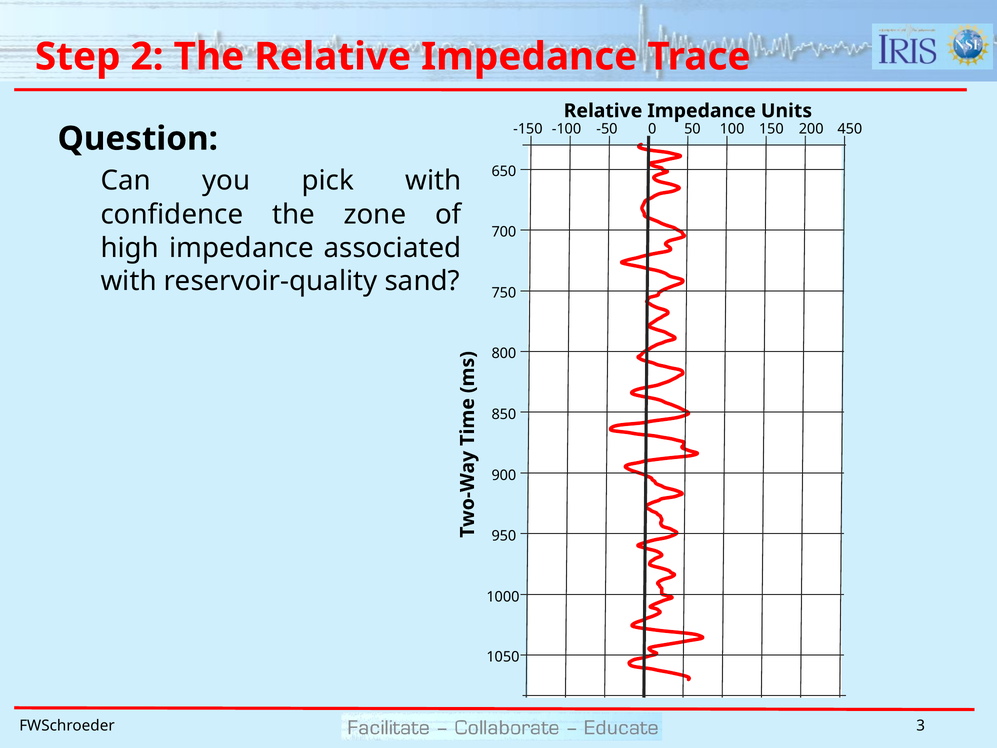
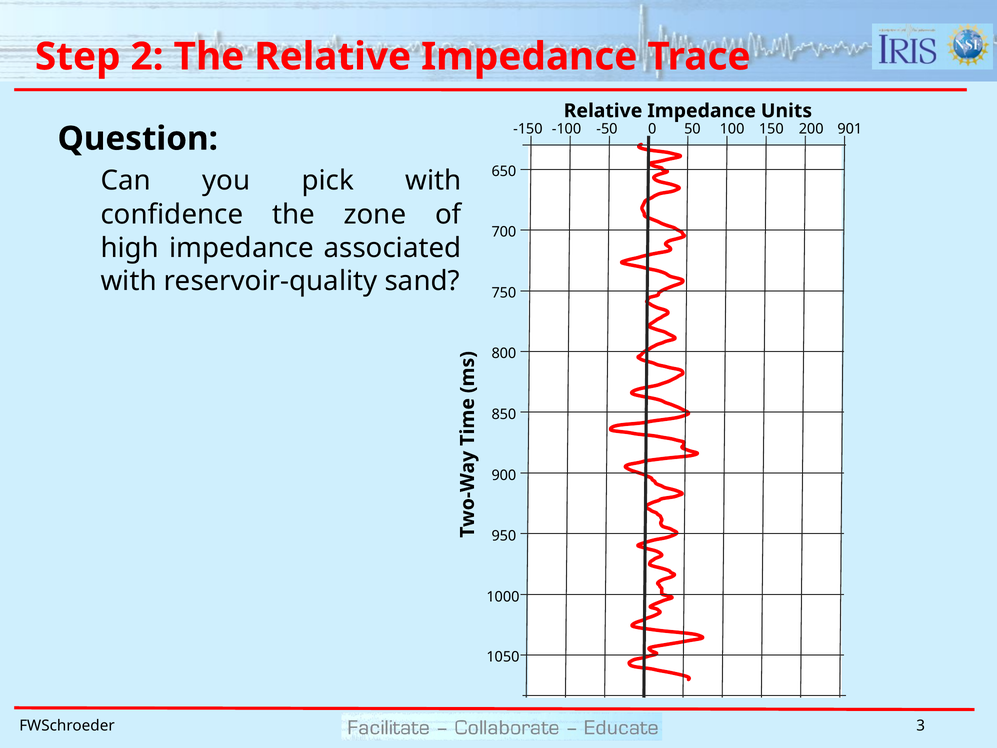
450: 450 -> 901
